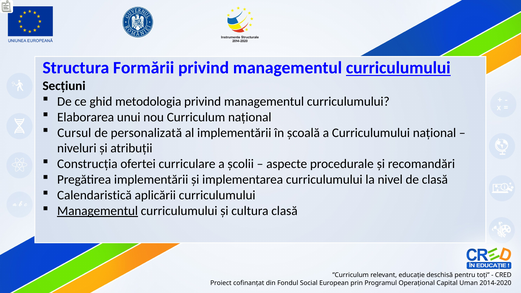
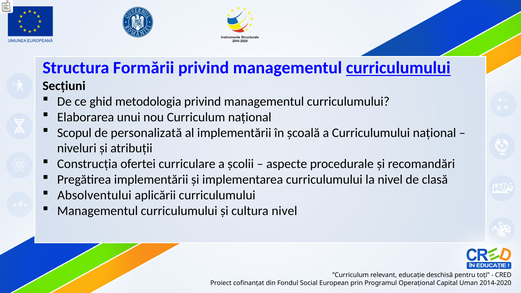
Cursul: Cursul -> Scopul
Calendaristică: Calendaristică -> Absolventului
Managementul at (98, 211) underline: present -> none
cultura clasă: clasă -> nivel
